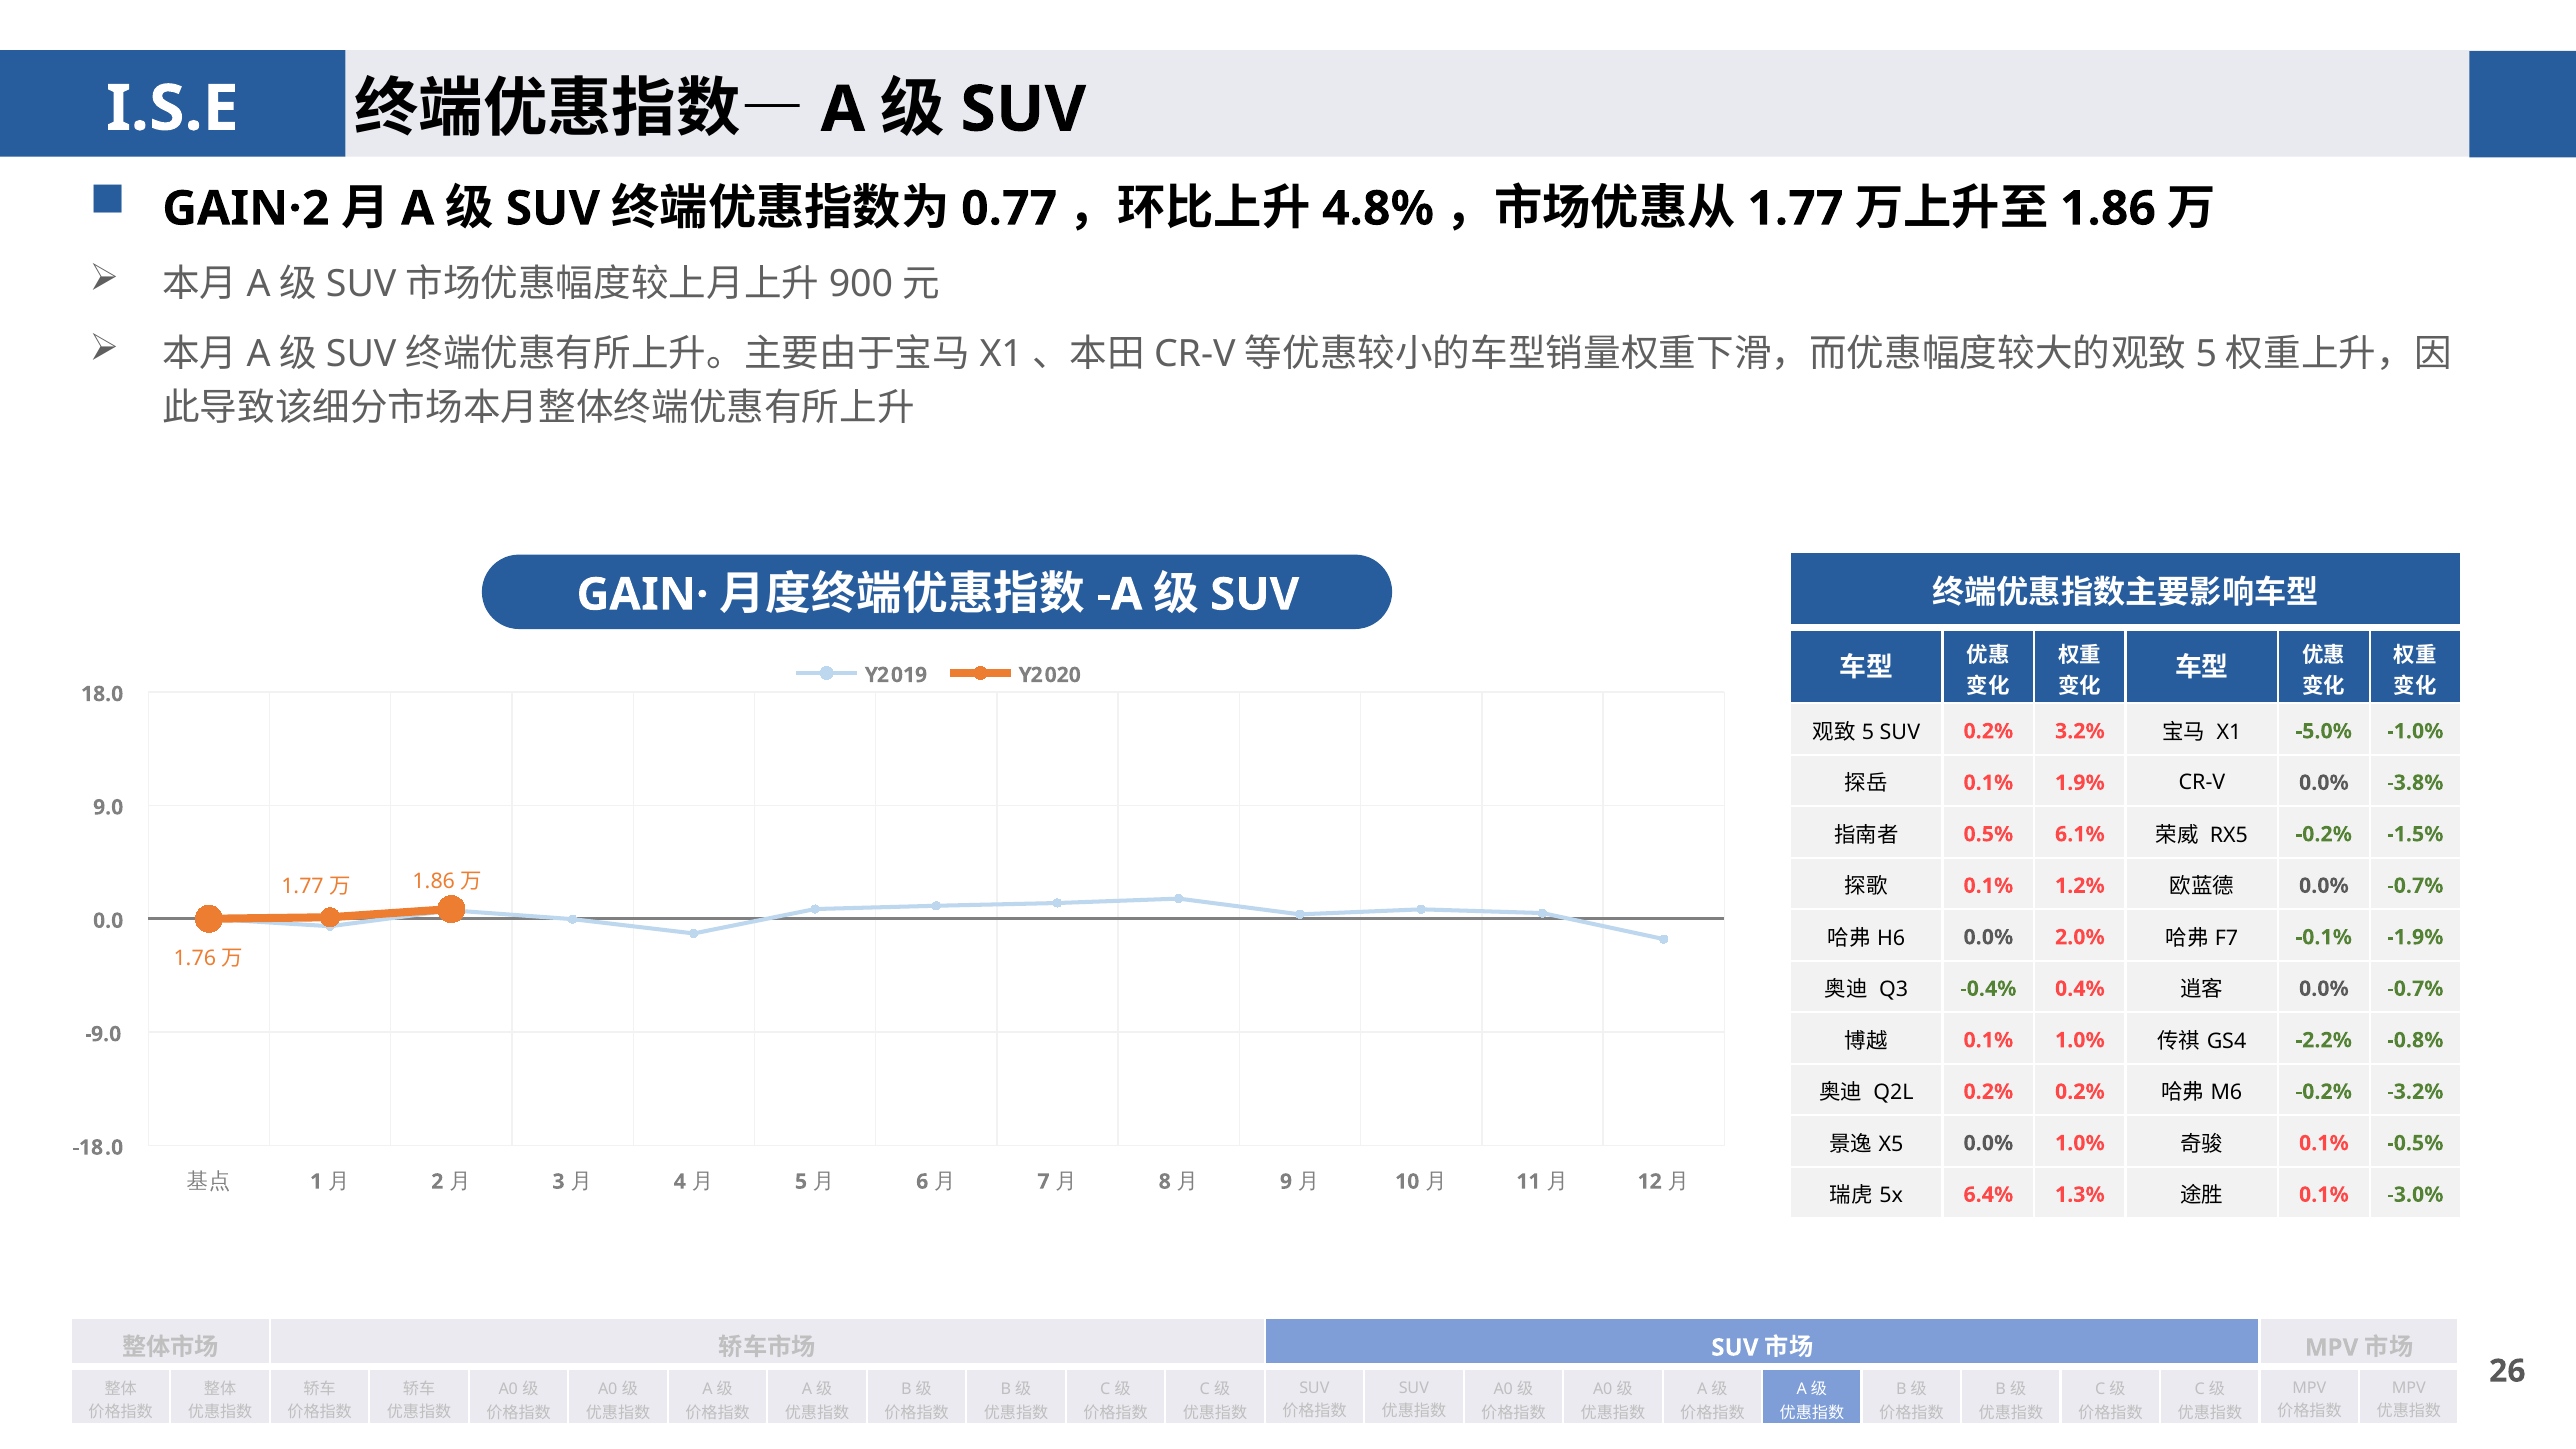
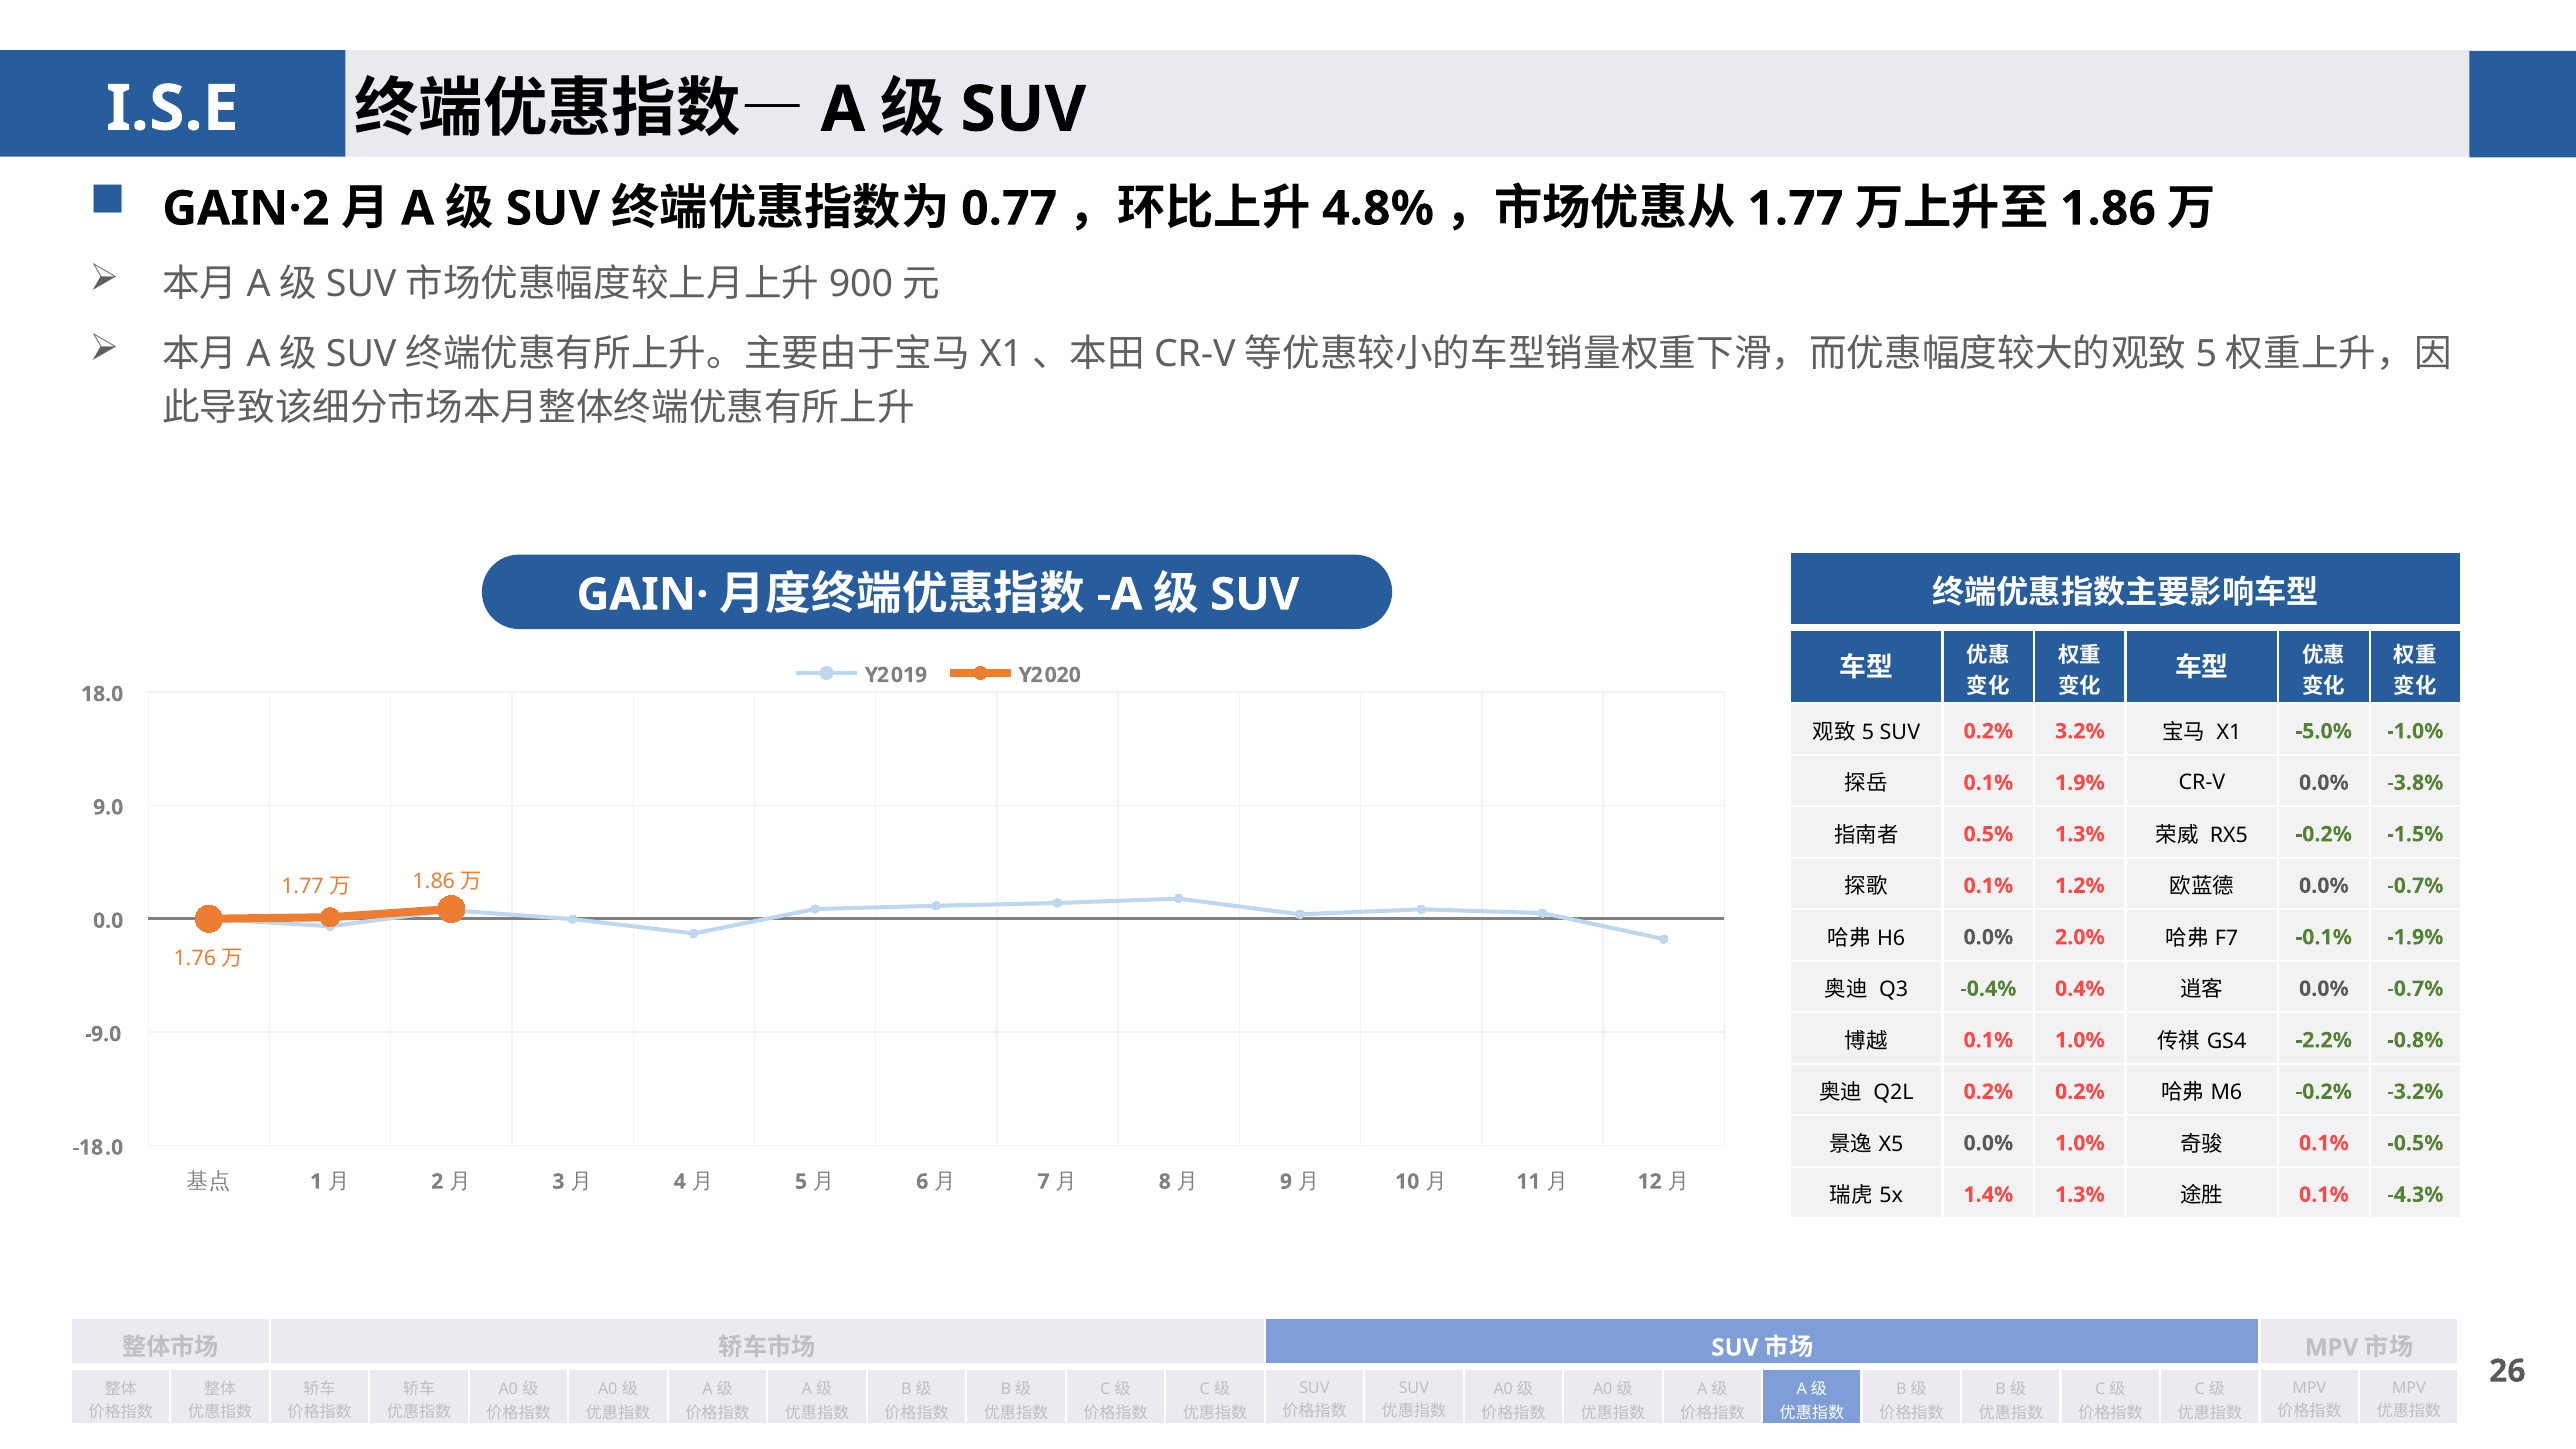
0.5% 6.1%: 6.1% -> 1.3%
6.4%: 6.4% -> 1.4%
-3.0%: -3.0% -> -4.3%
